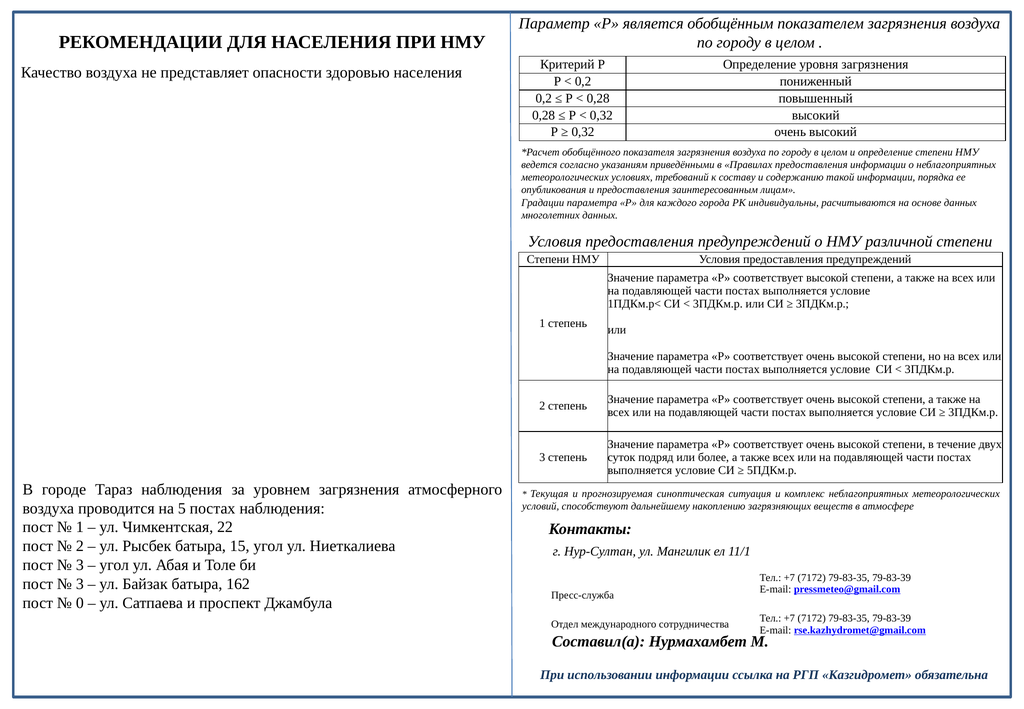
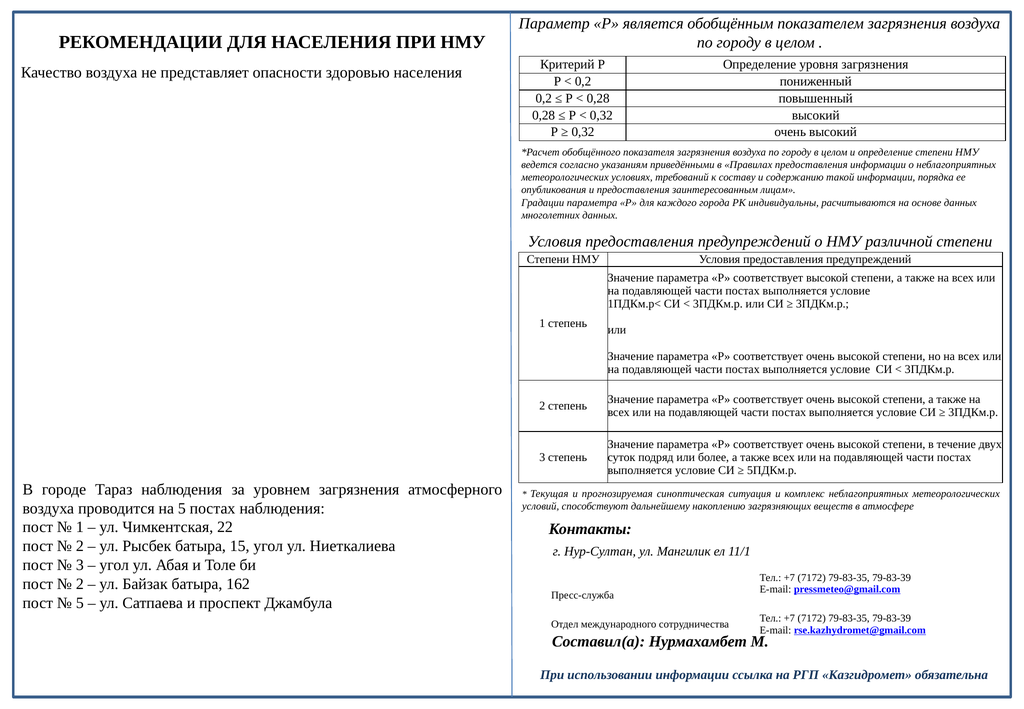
3 at (80, 584): 3 -> 2
0 at (80, 603): 0 -> 5
